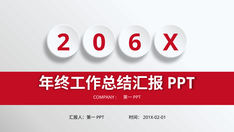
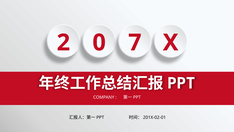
6: 6 -> 7
